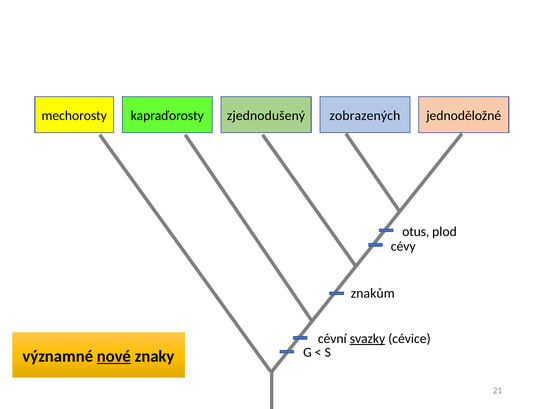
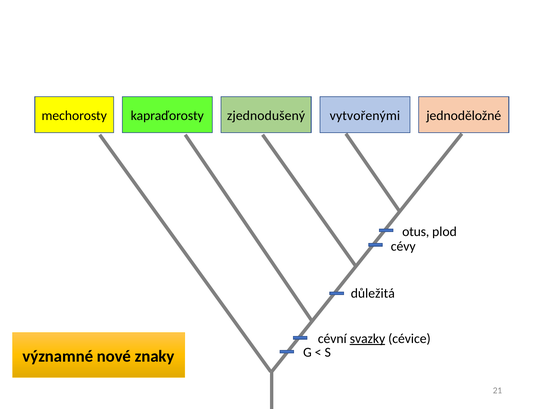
zobrazených: zobrazených -> vytvořenými
znakům: znakům -> důležitá
nové underline: present -> none
